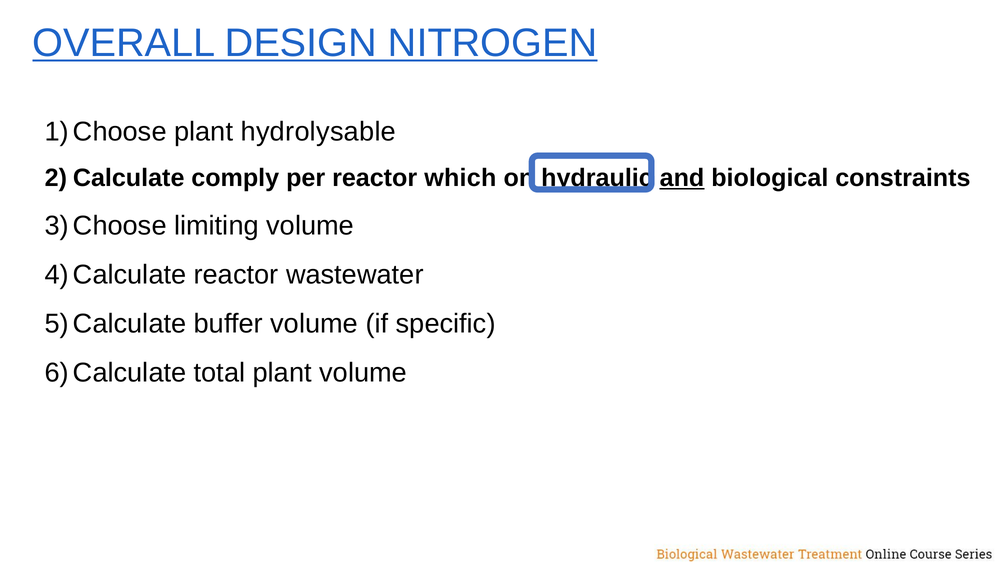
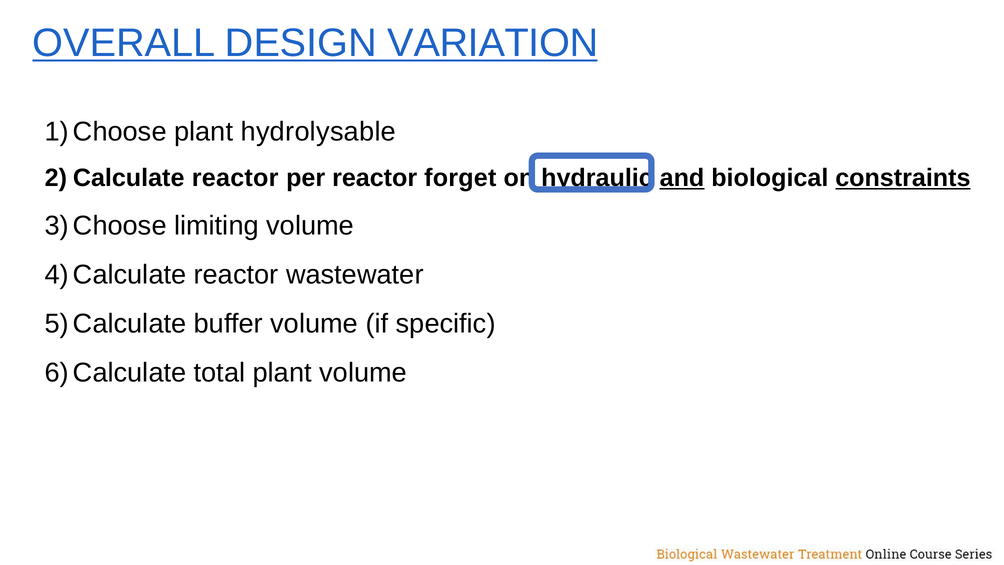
NITROGEN: NITROGEN -> VARIATION
comply at (235, 178): comply -> reactor
which: which -> forget
constraints underline: none -> present
